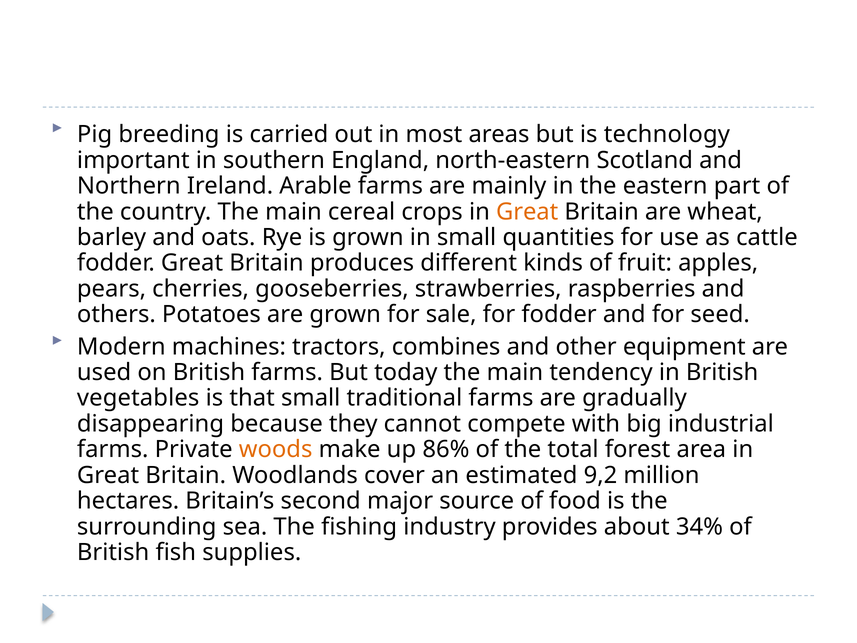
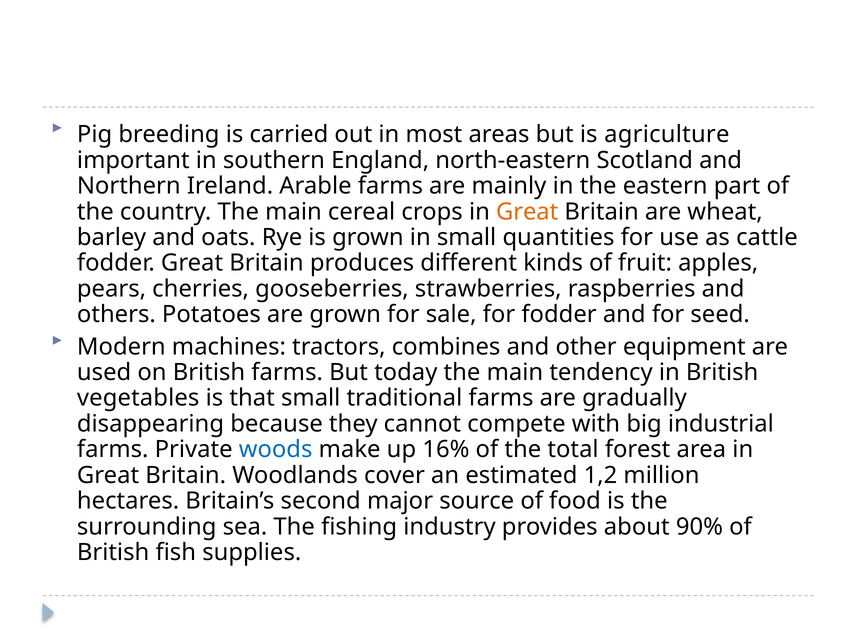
technology: technology -> agriculture
woods colour: orange -> blue
86%: 86% -> 16%
9,2: 9,2 -> 1,2
34%: 34% -> 90%
